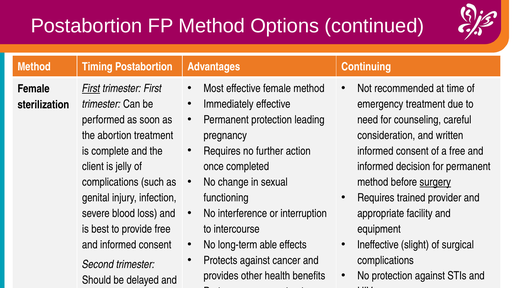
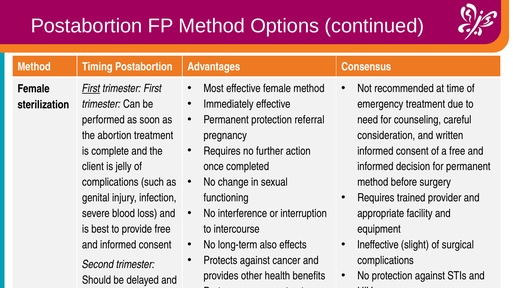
Continuing: Continuing -> Consensus
leading: leading -> referral
surgery underline: present -> none
able: able -> also
